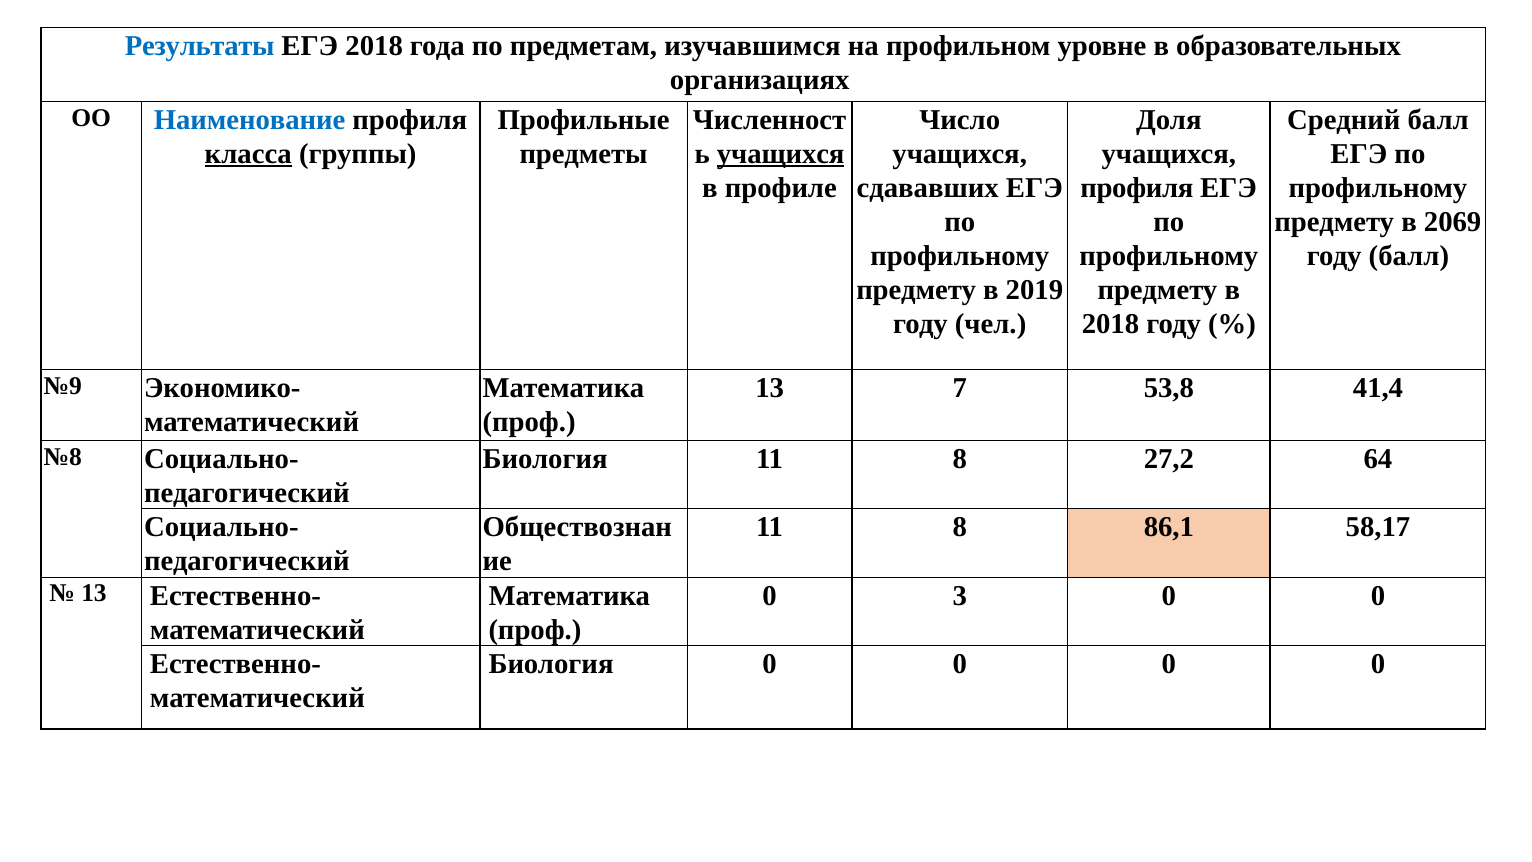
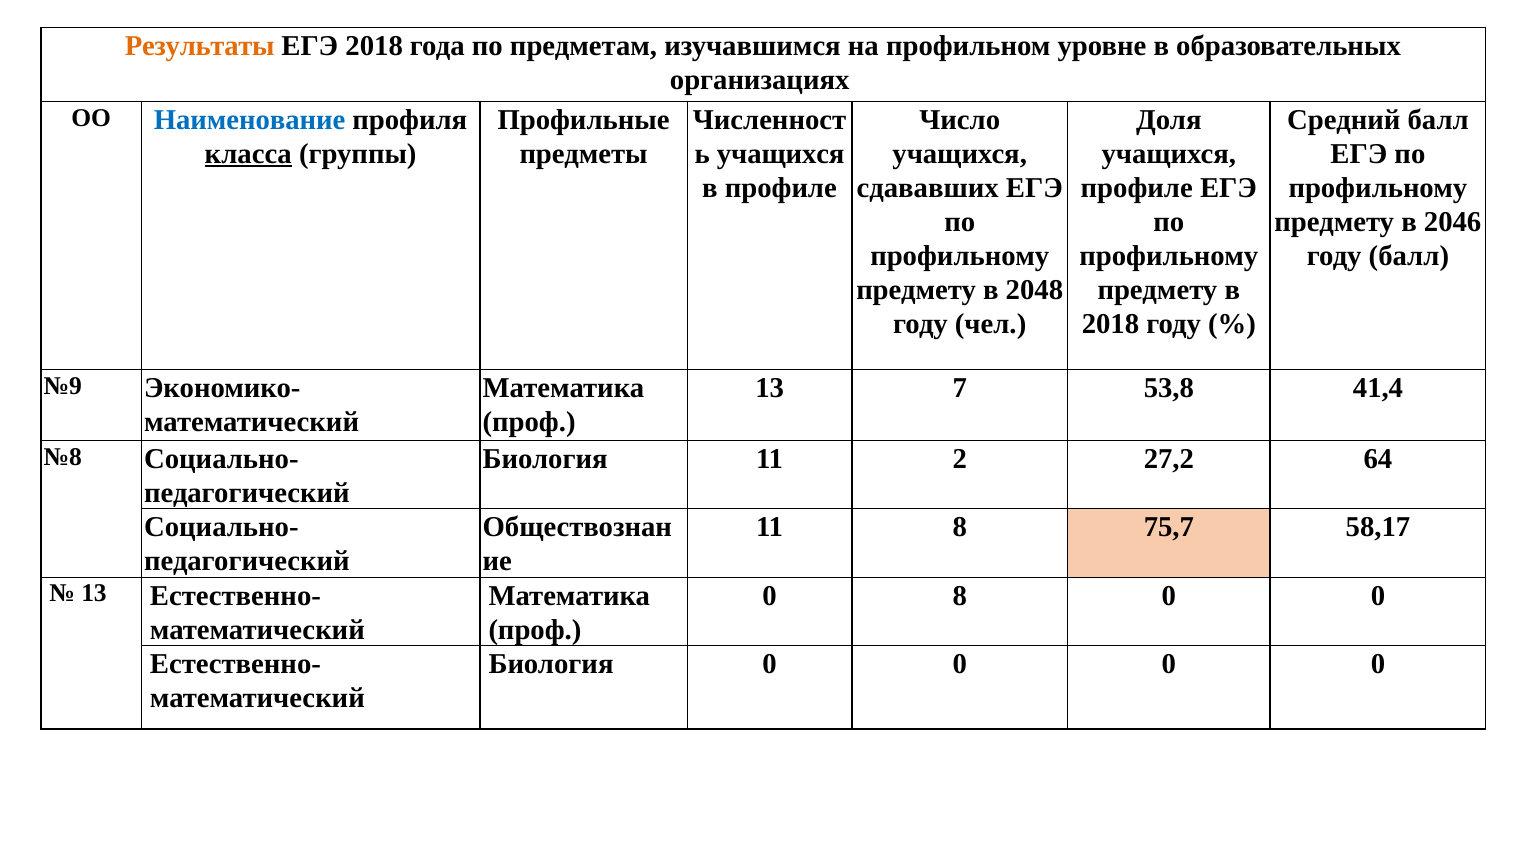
Результаты colour: blue -> orange
учащихся at (781, 154) underline: present -> none
профиля at (1137, 188): профиля -> профиле
2069: 2069 -> 2046
2019: 2019 -> 2048
Биология 11 8: 8 -> 2
86,1: 86,1 -> 75,7
0 3: 3 -> 8
